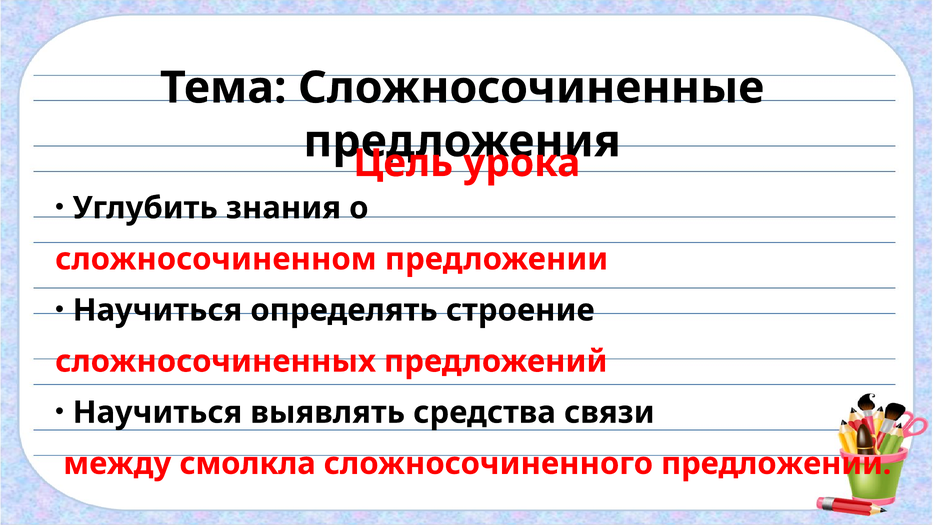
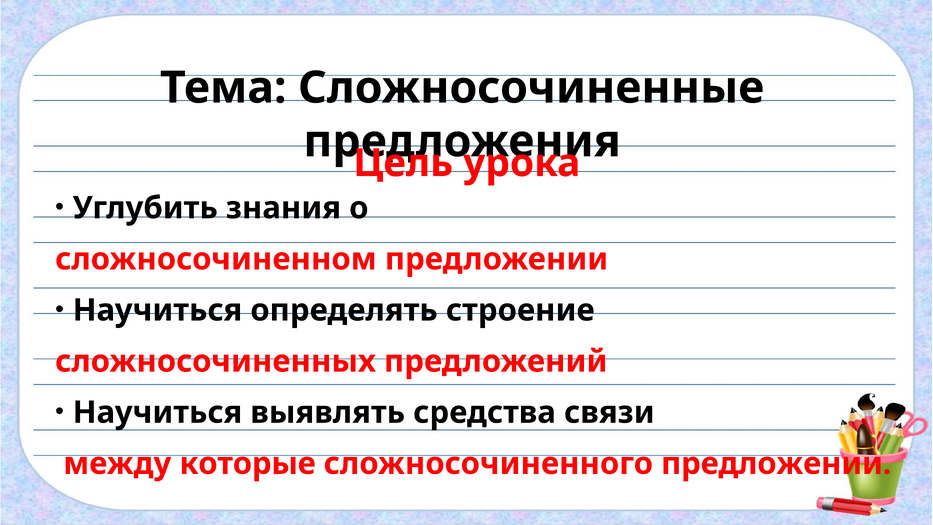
смолкла: смолкла -> которые
